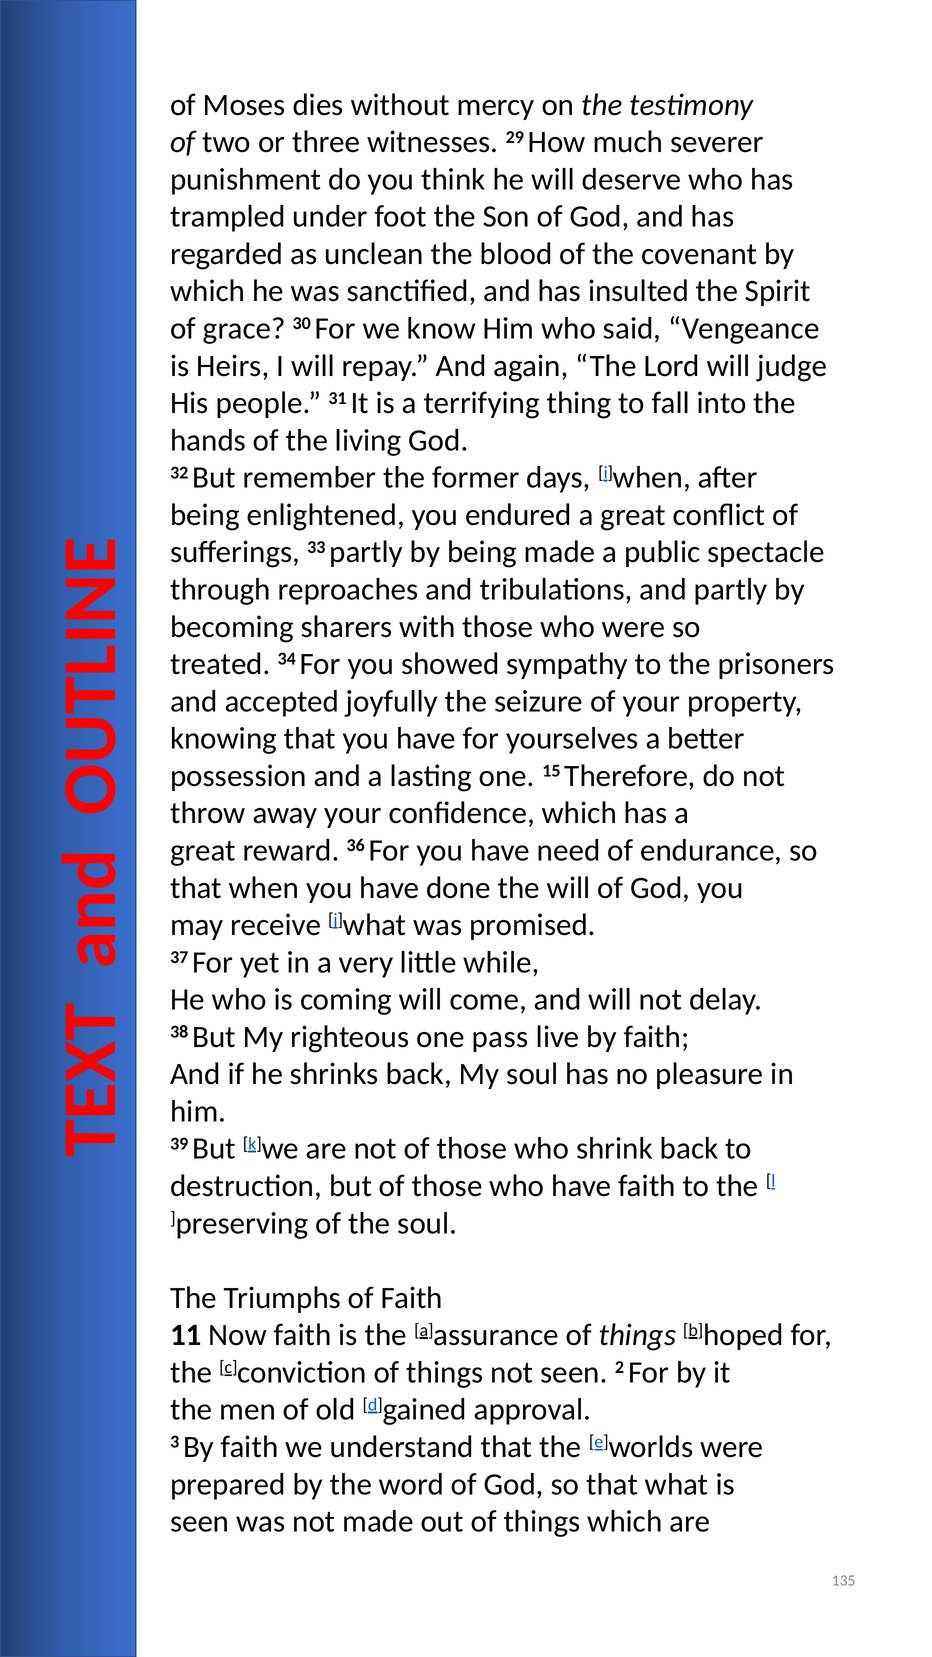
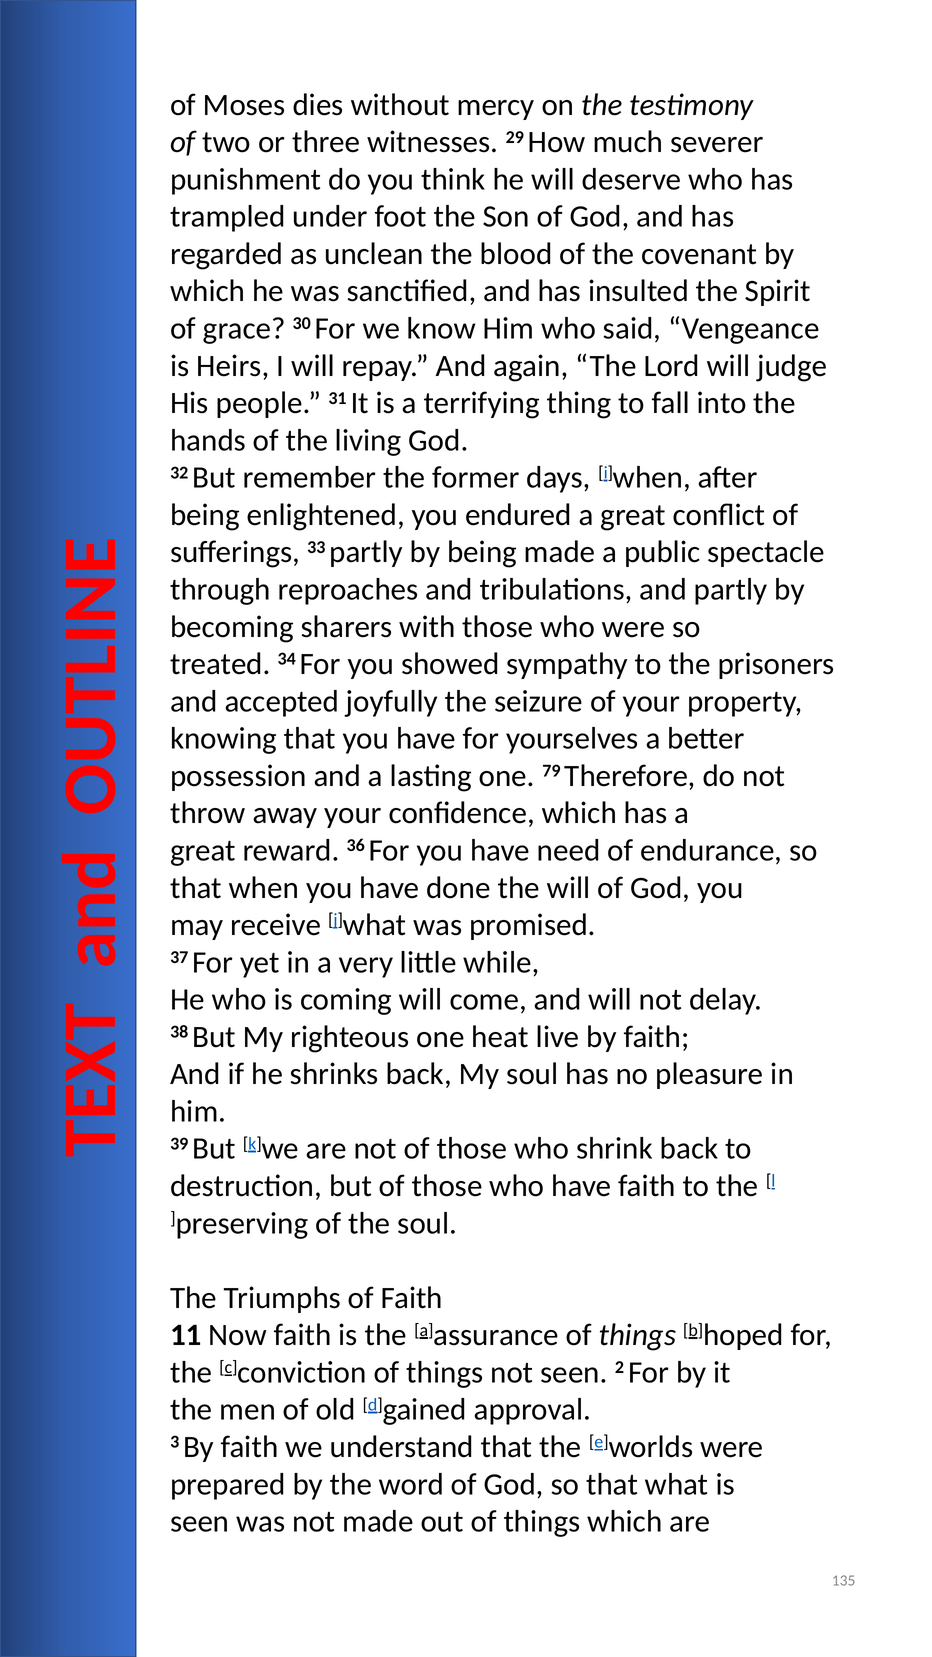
15: 15 -> 79
pass: pass -> heat
